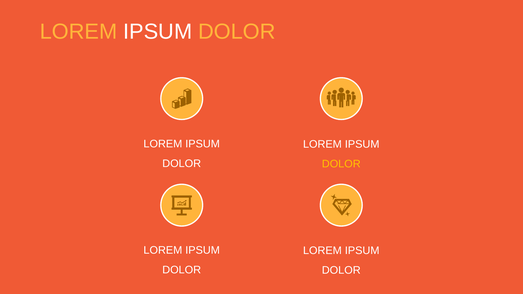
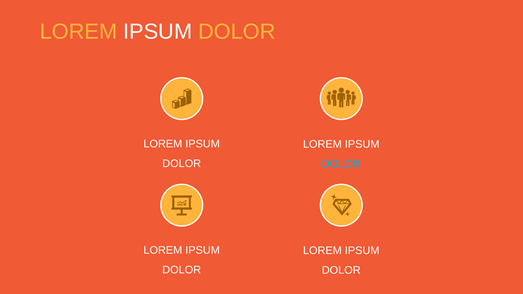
DOLOR at (341, 164) colour: yellow -> light blue
